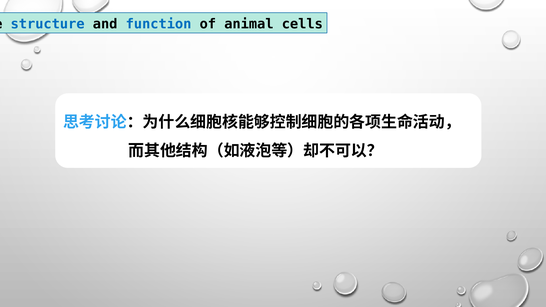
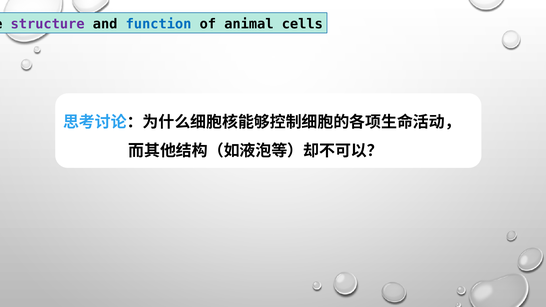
structure colour: blue -> purple
